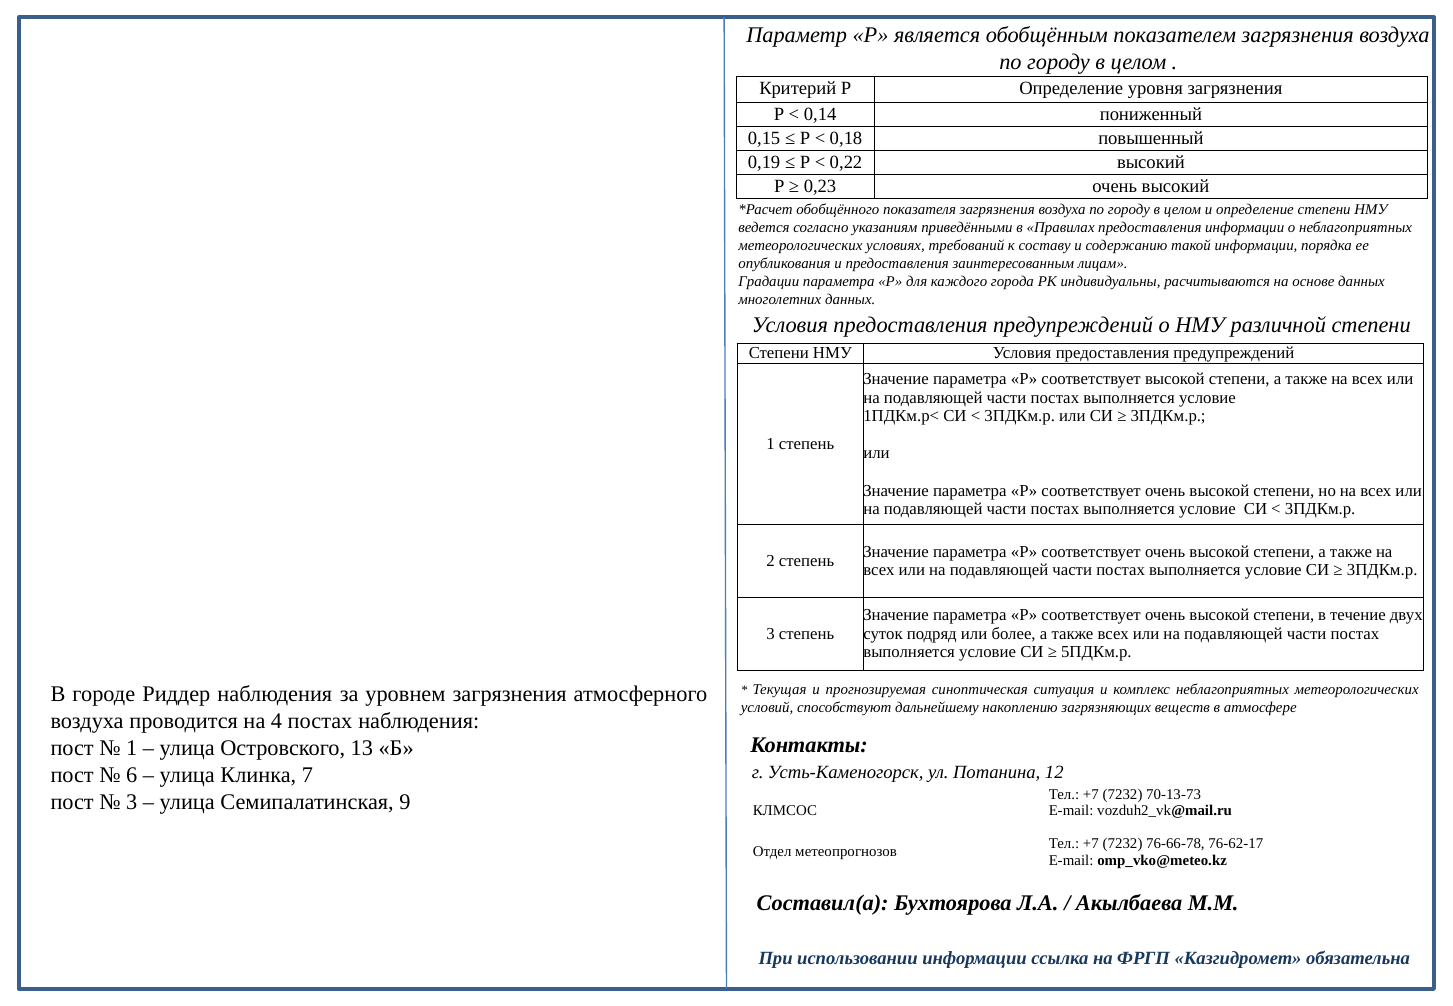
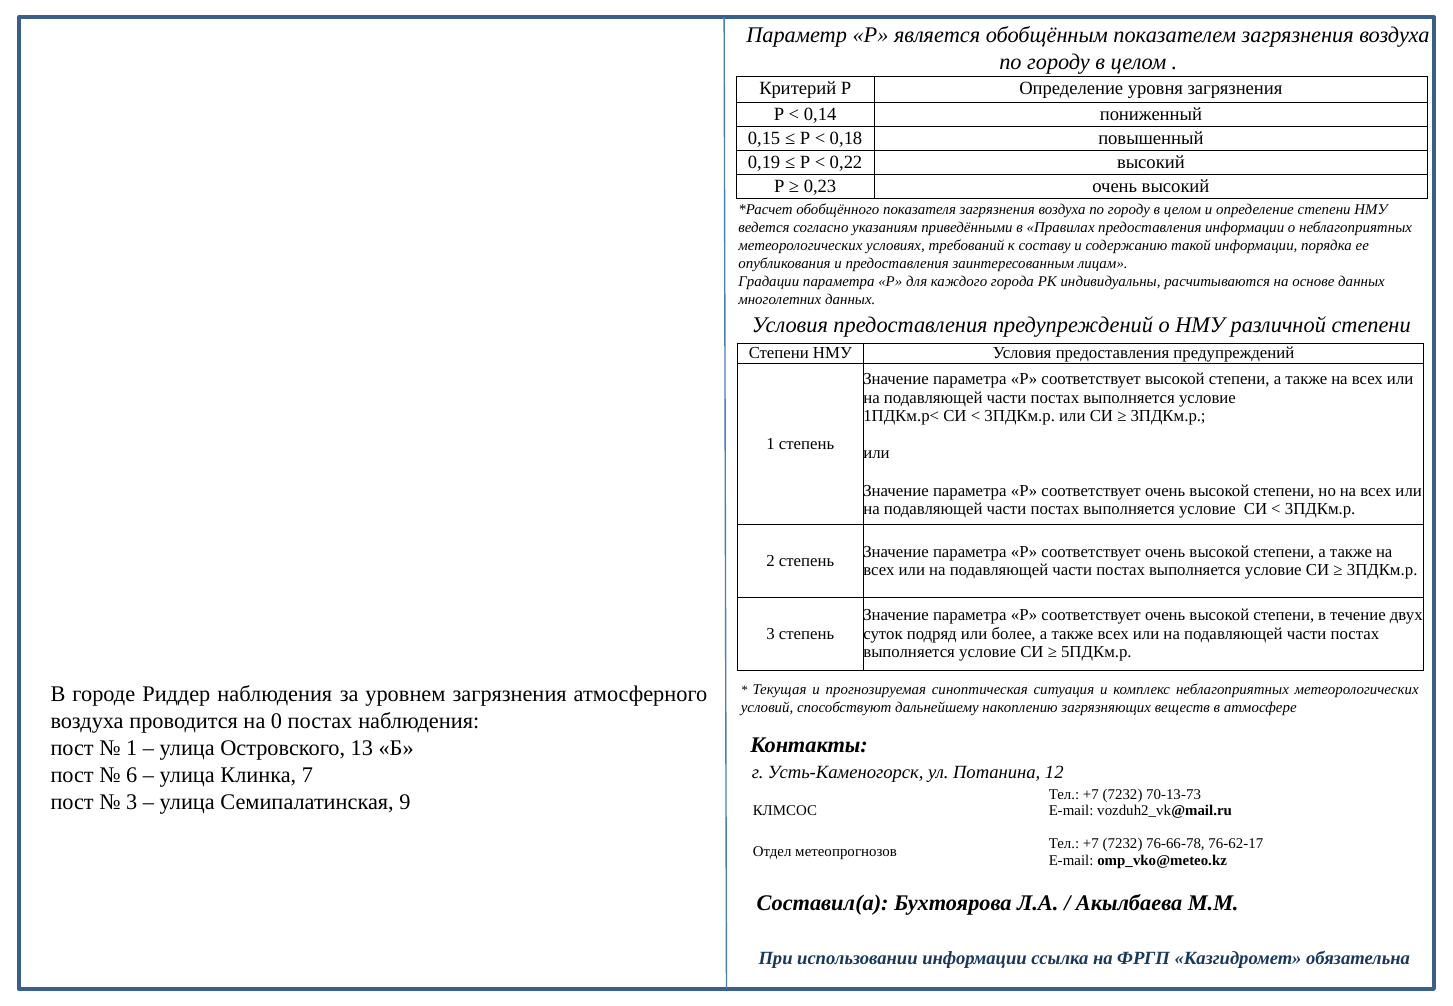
4: 4 -> 0
